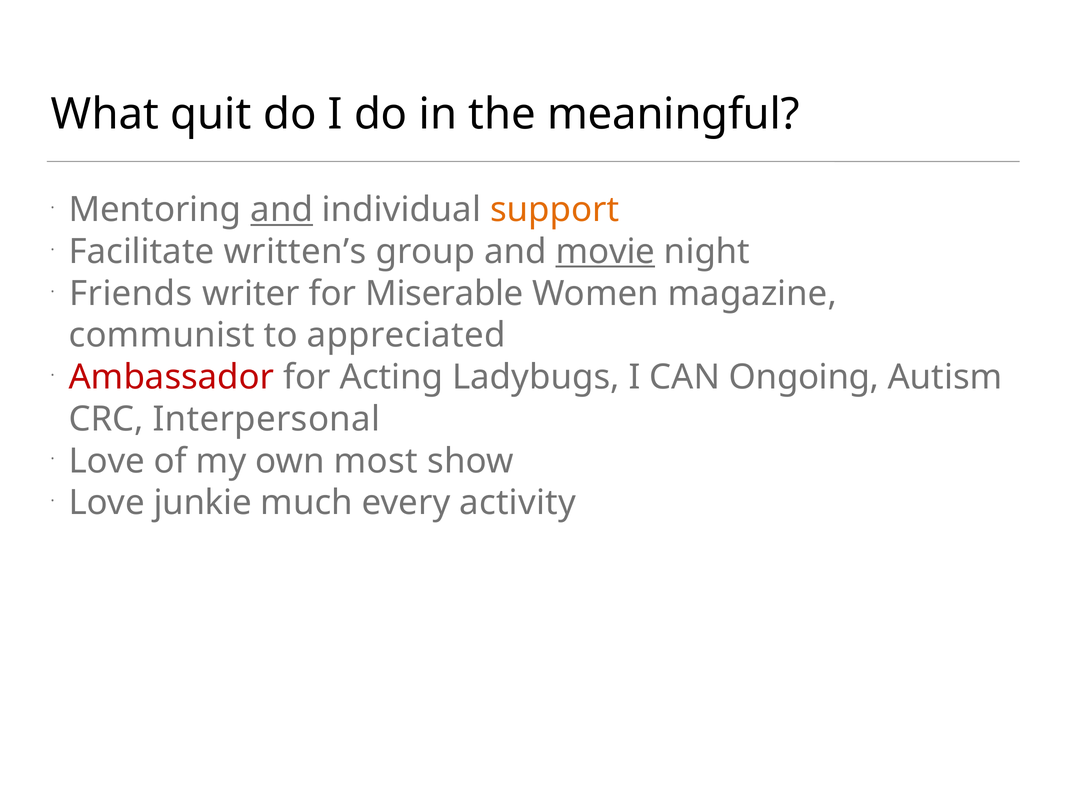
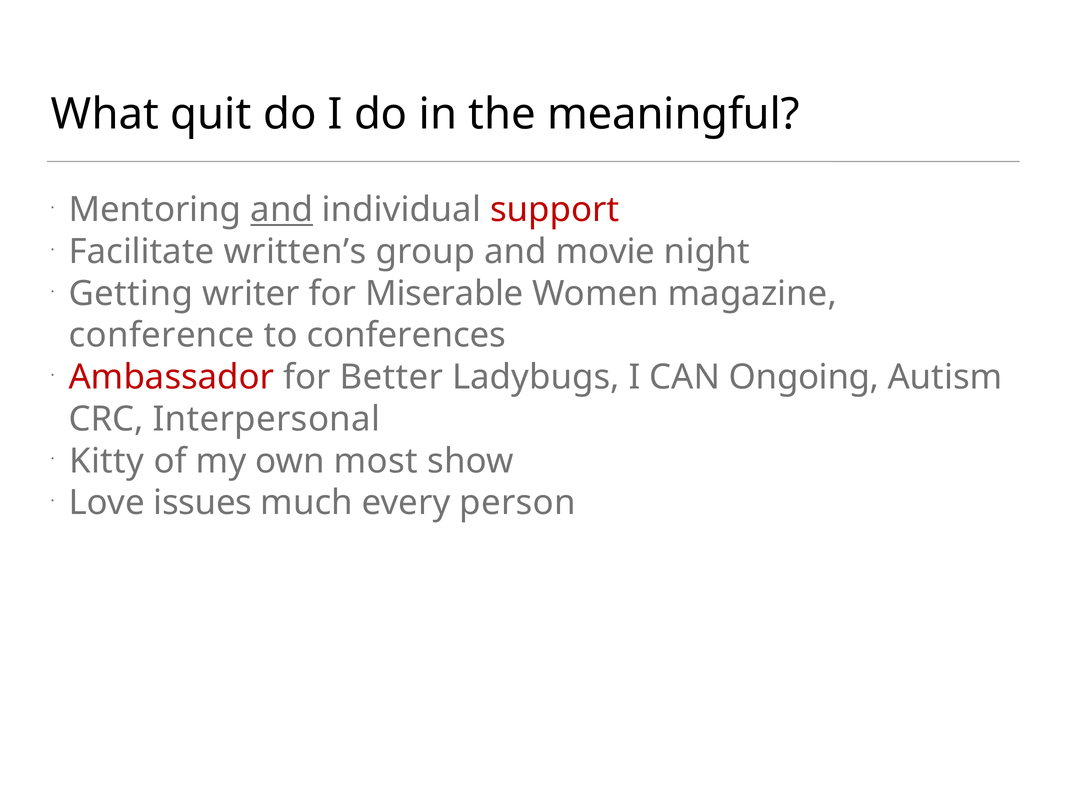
support colour: orange -> red
movie underline: present -> none
Friends: Friends -> Getting
communist: communist -> conference
appreciated: appreciated -> conferences
Acting: Acting -> Better
Love at (107, 461): Love -> Kitty
junkie: junkie -> issues
activity: activity -> person
